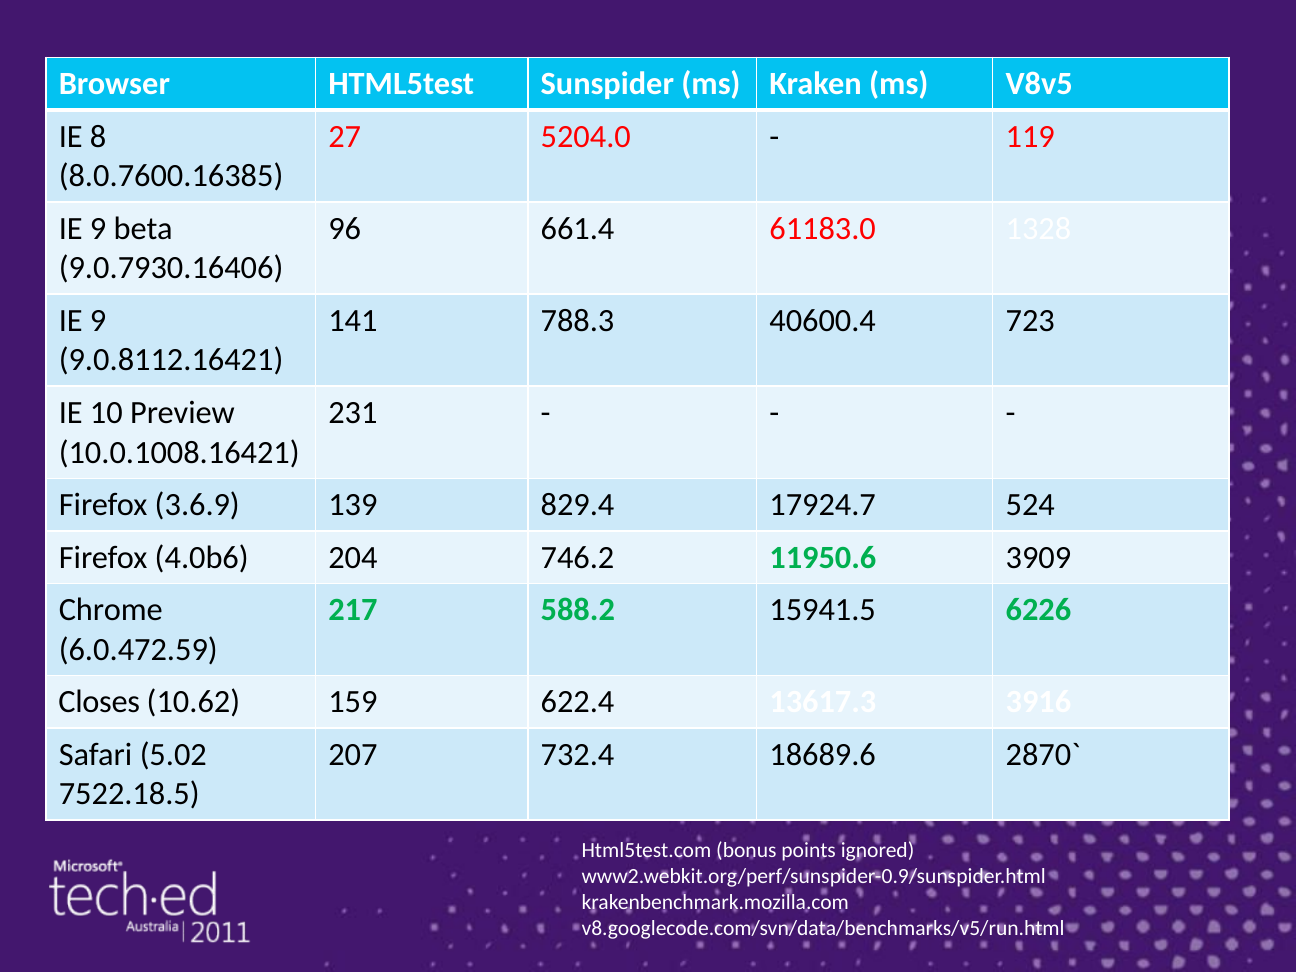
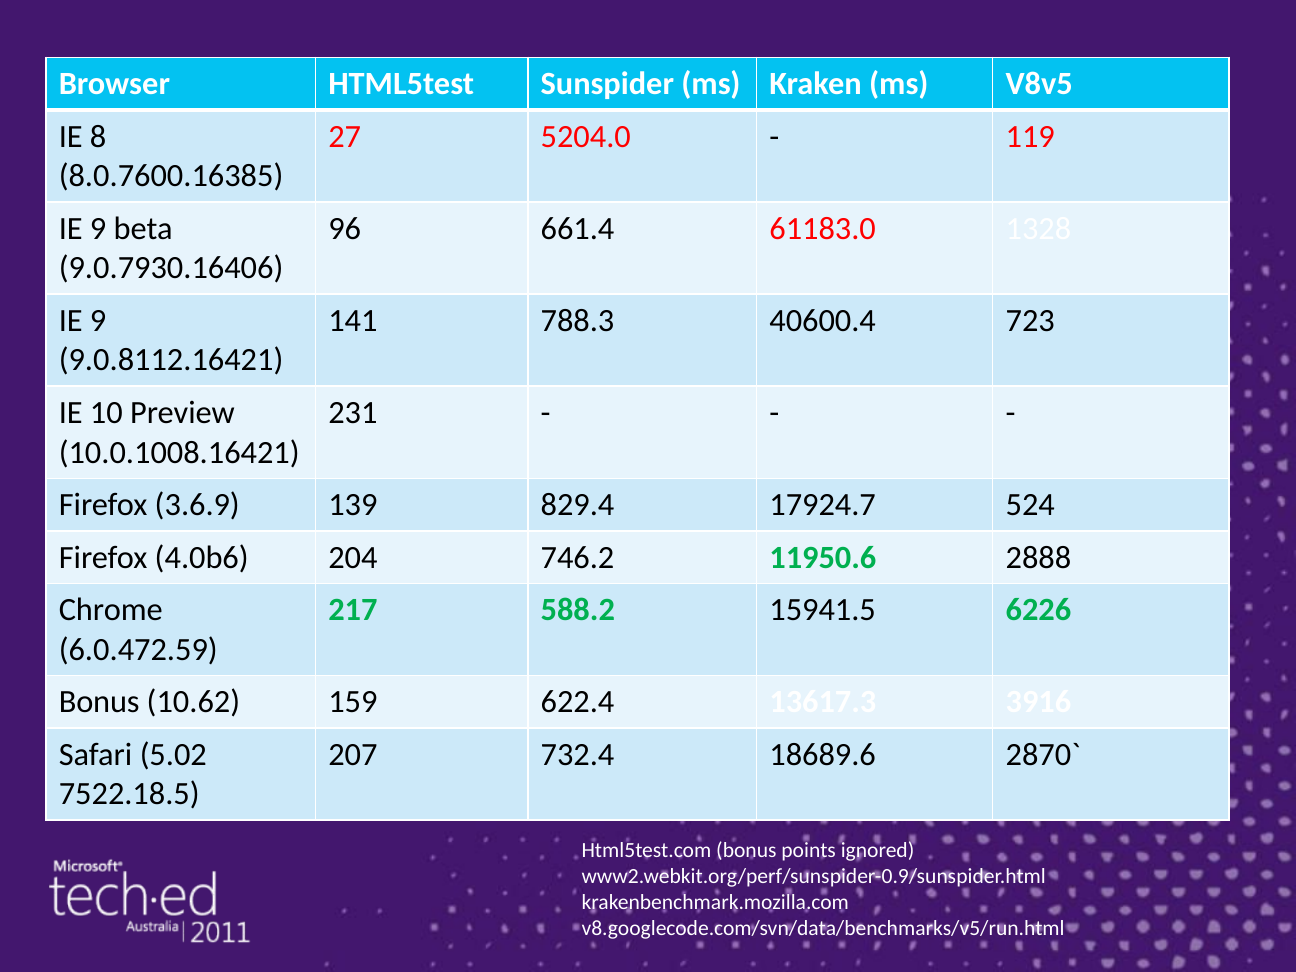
3909: 3909 -> 2888
Closes at (99, 702): Closes -> Bonus
